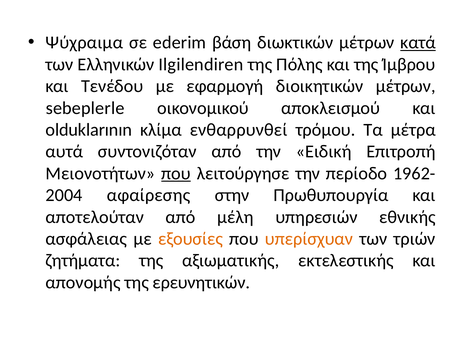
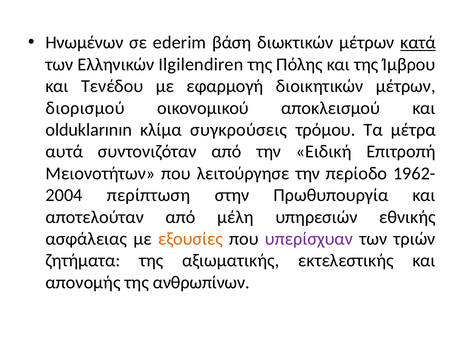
Ψύχραιμα: Ψύχραιμα -> Ηνωμένων
sebeplerle: sebeplerle -> διορισμού
ενθαρρυνθεί: ενθαρρυνθεί -> συγκρούσεις
που at (176, 173) underline: present -> none
αφαίρεσης: αφαίρεσης -> περίπτωση
υπερίσχυαν colour: orange -> purple
ερευνητικών: ερευνητικών -> ανθρωπίνων
